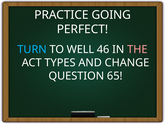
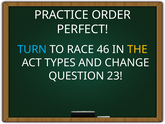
GOING: GOING -> ORDER
WELL: WELL -> RACE
THE colour: pink -> yellow
65: 65 -> 23
